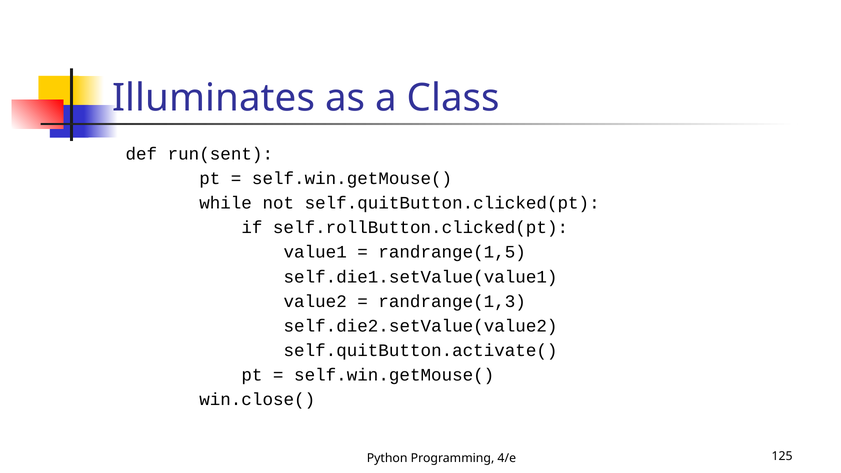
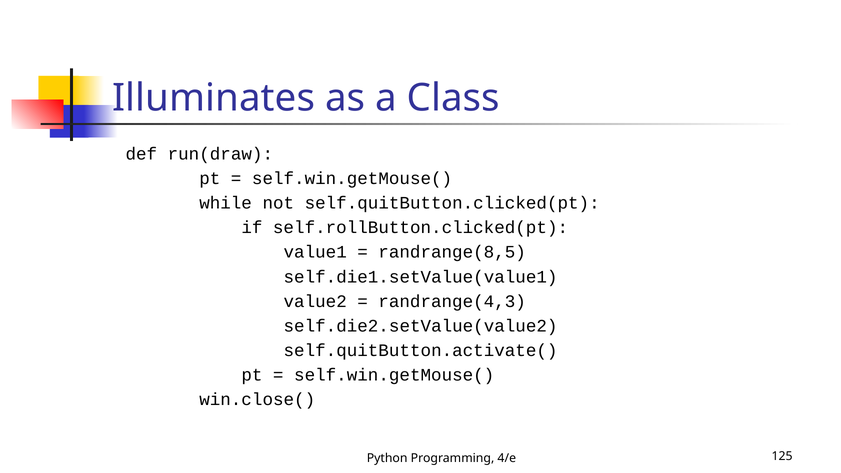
run(sent: run(sent -> run(draw
randrange(1,5: randrange(1,5 -> randrange(8,5
randrange(1,3: randrange(1,3 -> randrange(4,3
